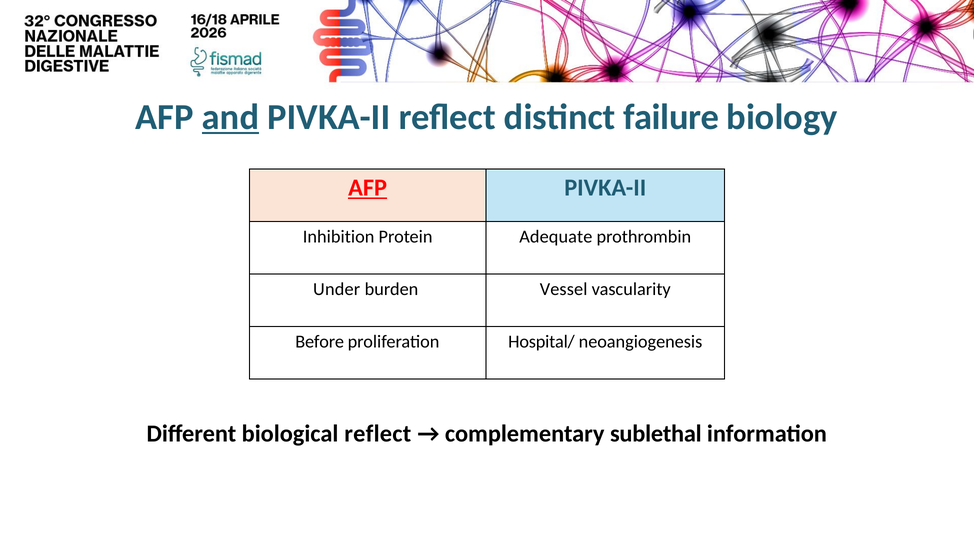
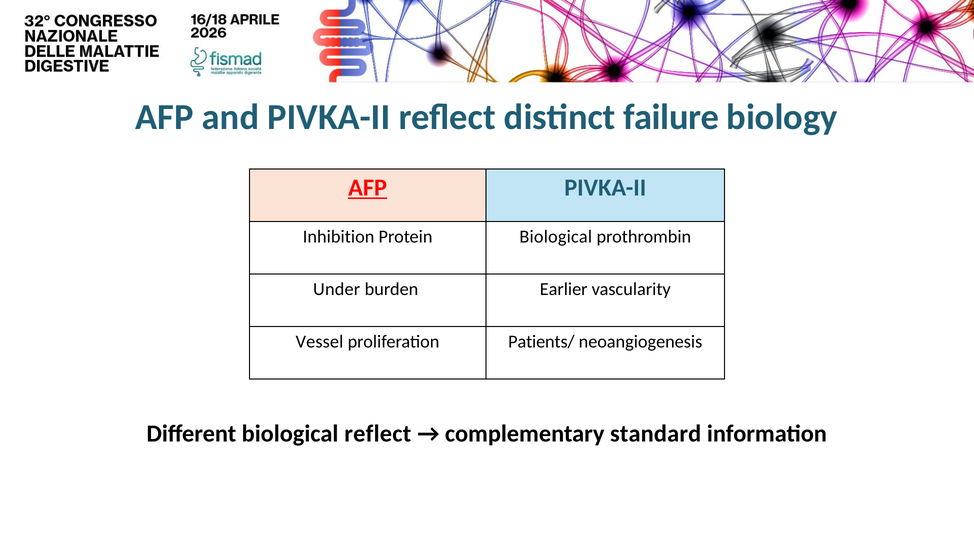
and underline: present -> none
Protein Adequate: Adequate -> Biological
Vessel: Vessel -> Earlier
Before: Before -> Vessel
Hospital/: Hospital/ -> Patients/
sublethal: sublethal -> standard
